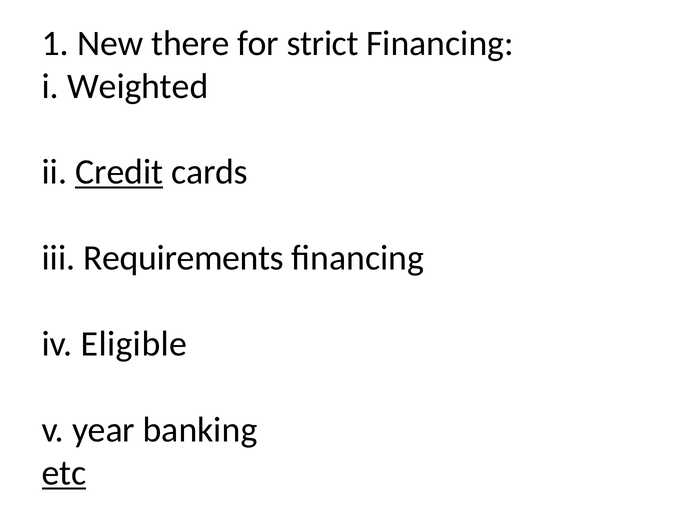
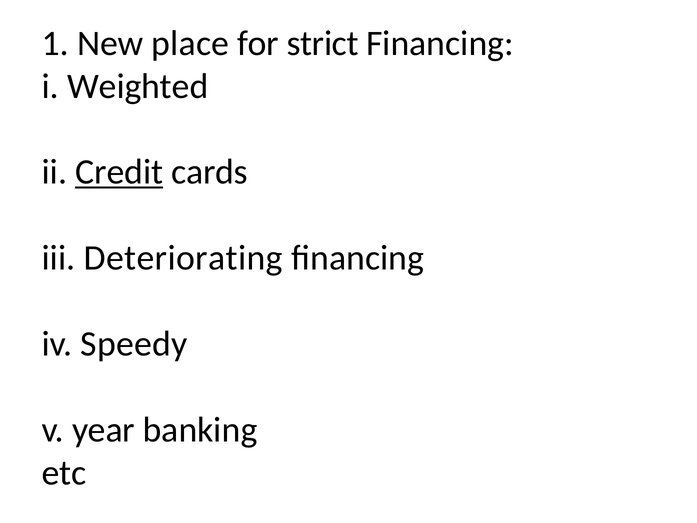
there: there -> place
Requirements: Requirements -> Deteriorating
Eligible: Eligible -> Speedy
etc underline: present -> none
